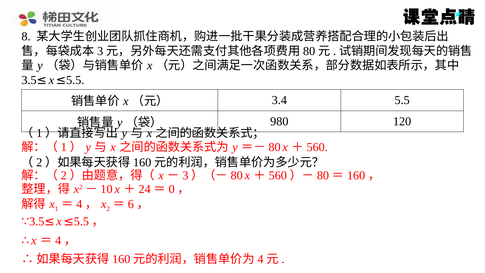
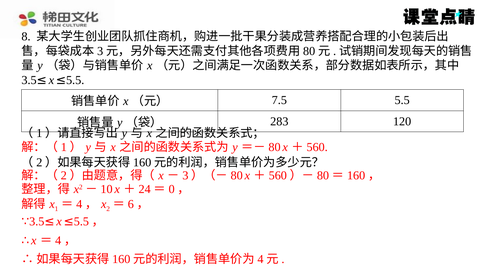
3.4: 3.4 -> 7.5
980: 980 -> 283
